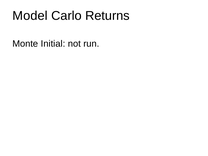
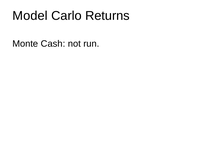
Initial: Initial -> Cash
